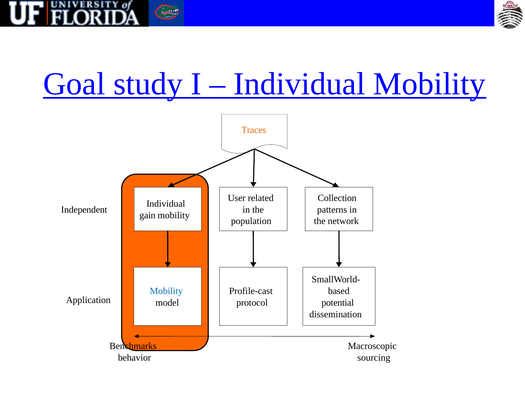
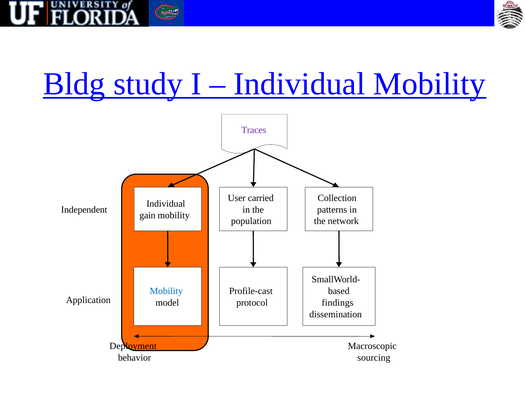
Goal: Goal -> Bldg
Traces colour: orange -> purple
related: related -> carried
potential: potential -> findings
Benchmarks: Benchmarks -> Deployment
